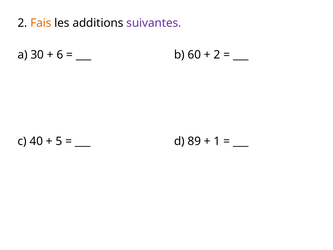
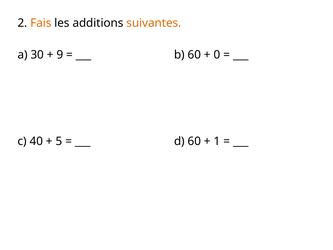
suivantes colour: purple -> orange
6: 6 -> 9
2 at (217, 55): 2 -> 0
d 89: 89 -> 60
